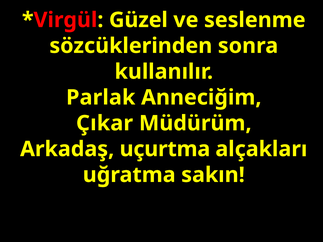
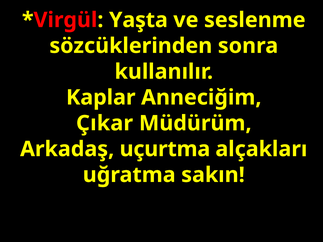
Güzel: Güzel -> Yaşta
Parlak: Parlak -> Kaplar
